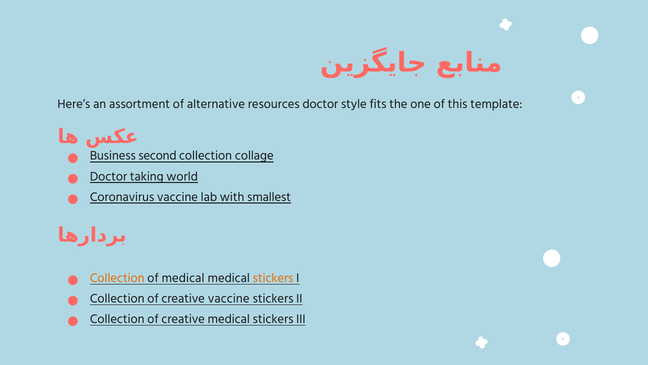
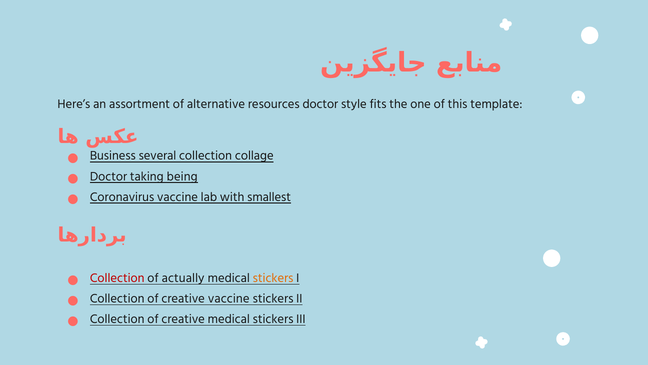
second: second -> several
world: world -> being
Collection at (117, 278) colour: orange -> red
of medical: medical -> actually
